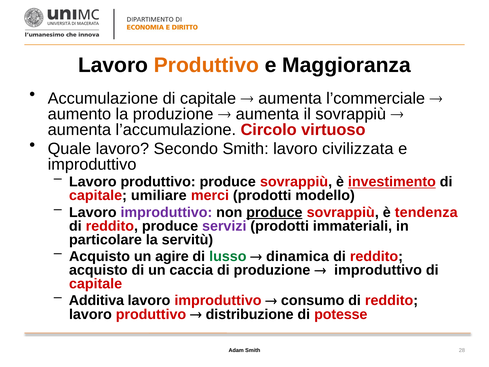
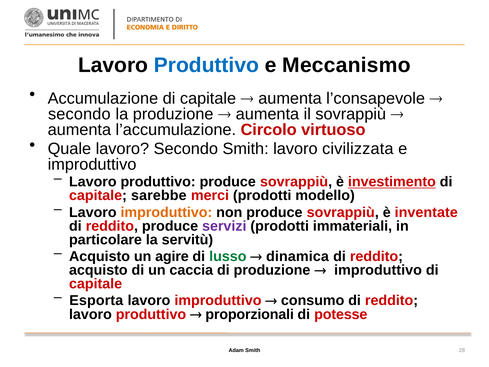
Produttivo at (206, 65) colour: orange -> blue
Maggioranza: Maggioranza -> Meccanismo
l’commerciale: l’commerciale -> l’consapevole
aumento at (79, 114): aumento -> secondo
umiliare: umiliare -> sarebbe
improduttivo at (166, 212) colour: purple -> orange
produce at (274, 212) underline: present -> none
tendenza: tendenza -> inventate
Additiva: Additiva -> Esporta
distribuzione: distribuzione -> proporzionali
